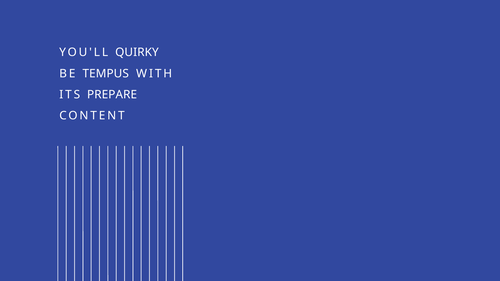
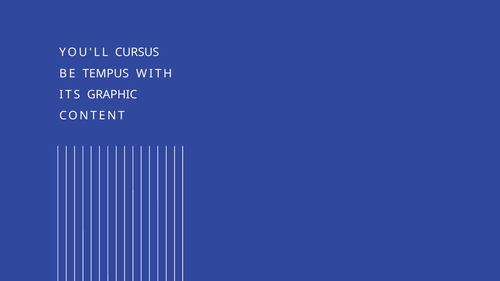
QUIRKY: QUIRKY -> CURSUS
PREPARE: PREPARE -> GRAPHIC
